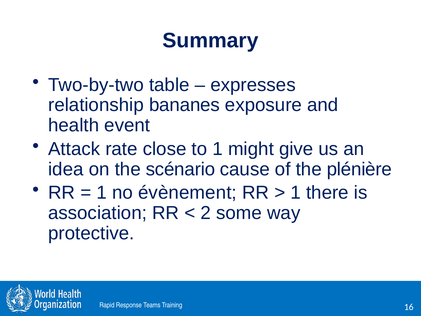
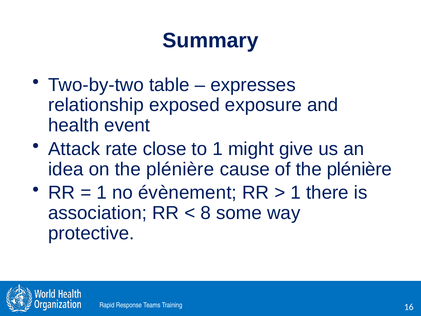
bananes: bananes -> exposed
on the scénario: scénario -> plénière
2: 2 -> 8
